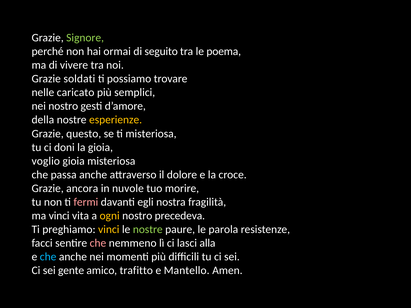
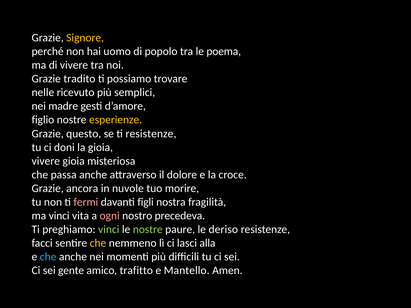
Signore colour: light green -> yellow
ormai: ormai -> uomo
seguito: seguito -> popolo
soldati: soldati -> tradito
caricato: caricato -> ricevuto
nei nostro: nostro -> madre
della: della -> figlio
ti misteriosa: misteriosa -> resistenze
voglio at (46, 161): voglio -> vivere
egli: egli -> figli
ogni colour: yellow -> pink
vinci at (109, 230) colour: yellow -> light green
parola: parola -> deriso
che at (98, 243) colour: pink -> yellow
